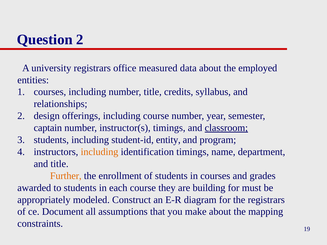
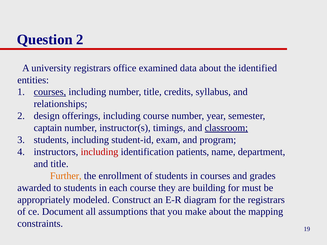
measured: measured -> examined
employed: employed -> identified
courses at (50, 92) underline: none -> present
entity: entity -> exam
including at (100, 152) colour: orange -> red
identification timings: timings -> patients
